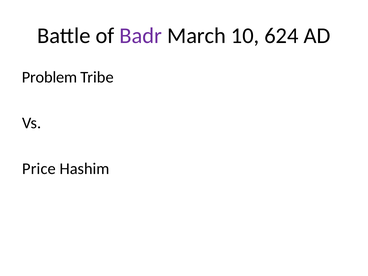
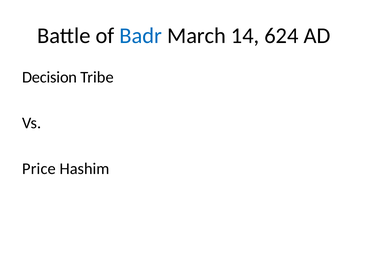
Badr colour: purple -> blue
10: 10 -> 14
Problem: Problem -> Decision
